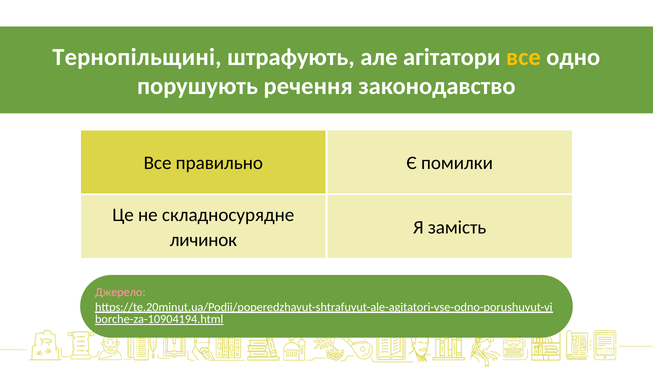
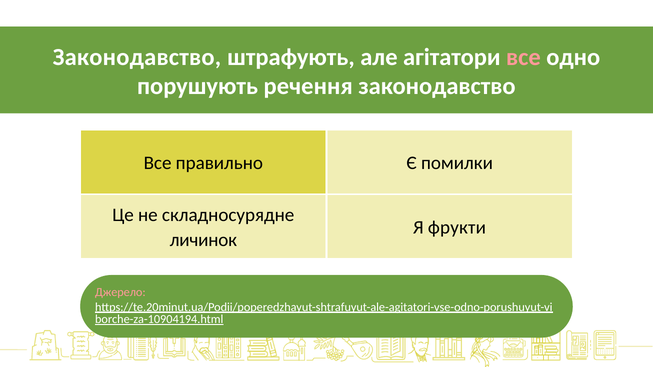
Тернопільщині at (137, 57): Тернопільщині -> Законодавство
все at (523, 57) colour: yellow -> pink
замість: замість -> фрукти
